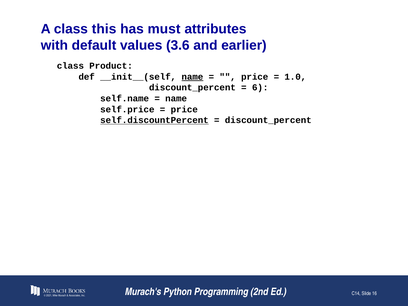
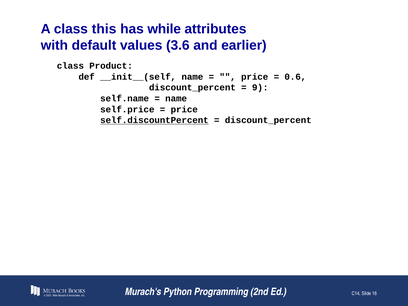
must: must -> while
name at (192, 77) underline: present -> none
1.0: 1.0 -> 0.6
6: 6 -> 9
